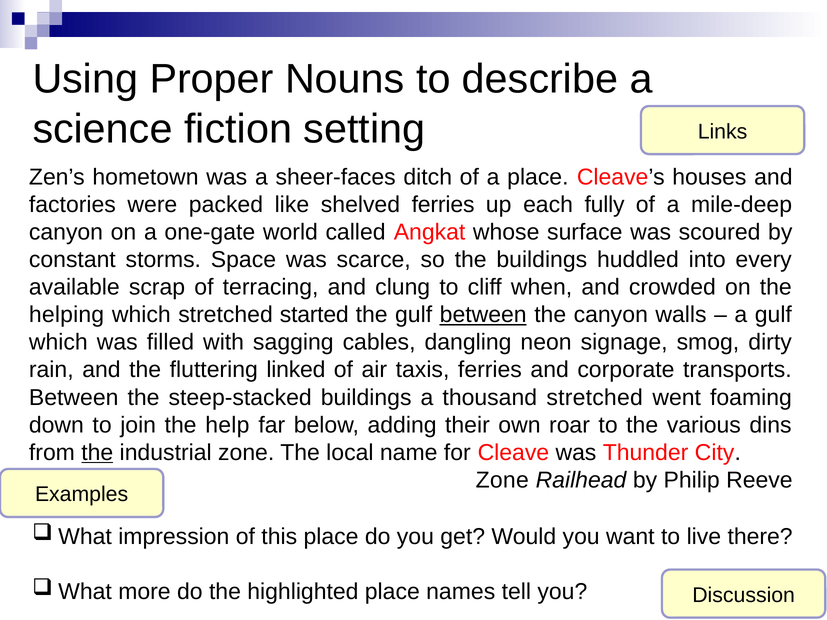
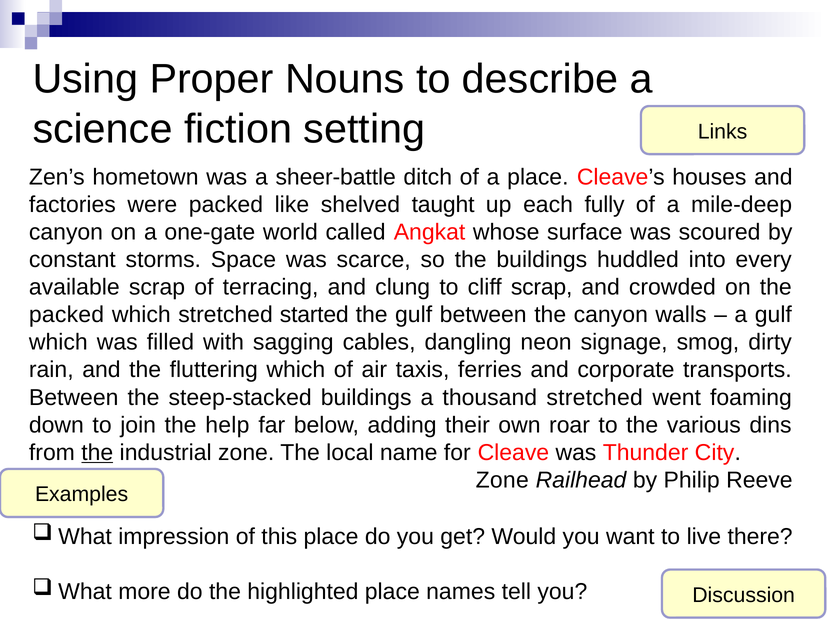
sheer-faces: sheer-faces -> sheer-battle
shelved ferries: ferries -> taught
cliff when: when -> scrap
helping at (67, 315): helping -> packed
between at (483, 315) underline: present -> none
fluttering linked: linked -> which
